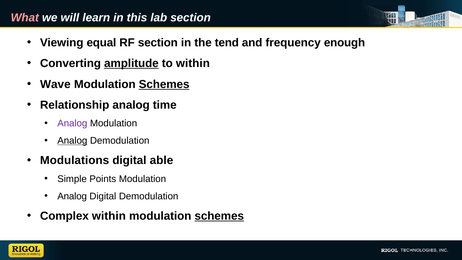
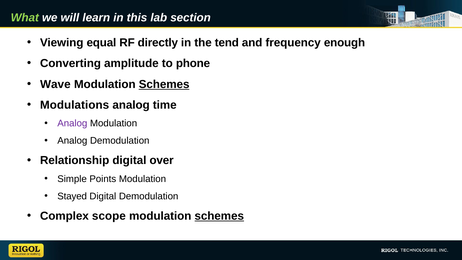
What colour: pink -> light green
RF section: section -> directly
amplitude underline: present -> none
to within: within -> phone
Relationship: Relationship -> Modulations
Analog at (72, 141) underline: present -> none
Modulations: Modulations -> Relationship
able: able -> over
Analog at (72, 196): Analog -> Stayed
Complex within: within -> scope
